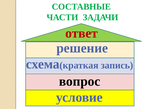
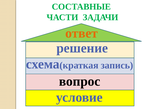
ответ colour: red -> orange
